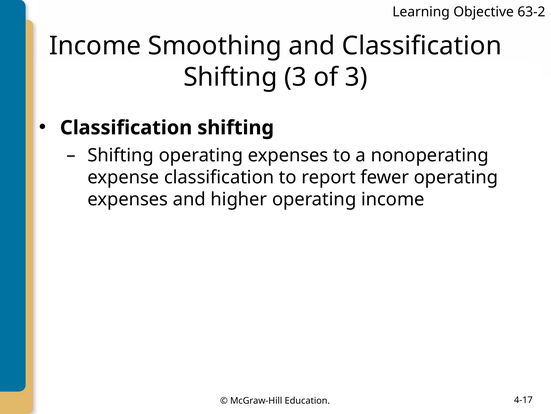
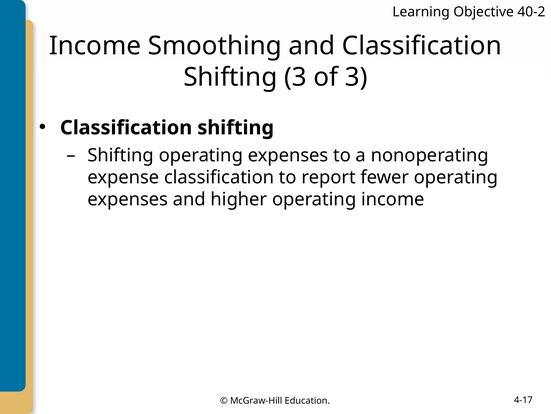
63-2: 63-2 -> 40-2
